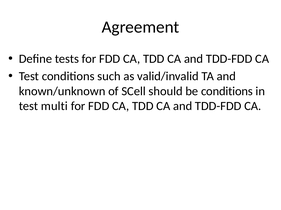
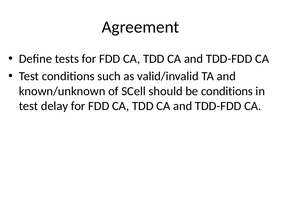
multi: multi -> delay
